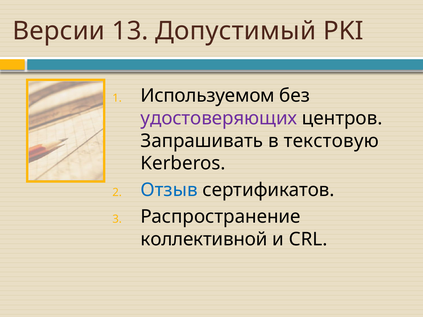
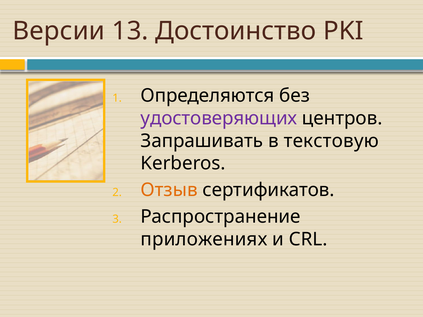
Допустимый: Допустимый -> Достоинство
Используемом: Используемом -> Определяются
Отзыв colour: blue -> orange
коллективной: коллективной -> приложениях
